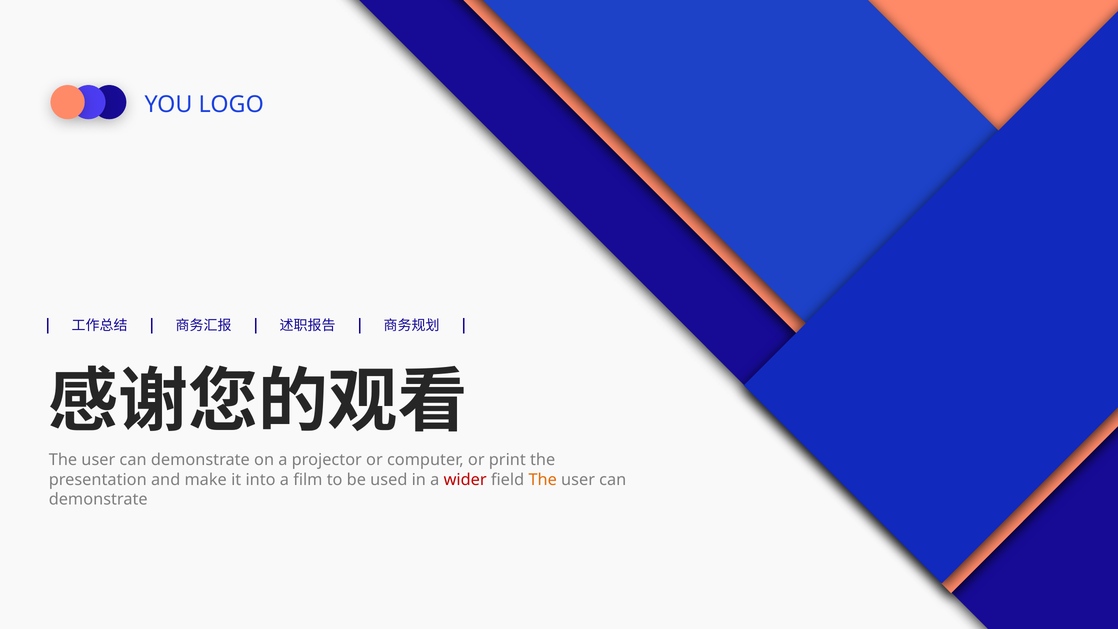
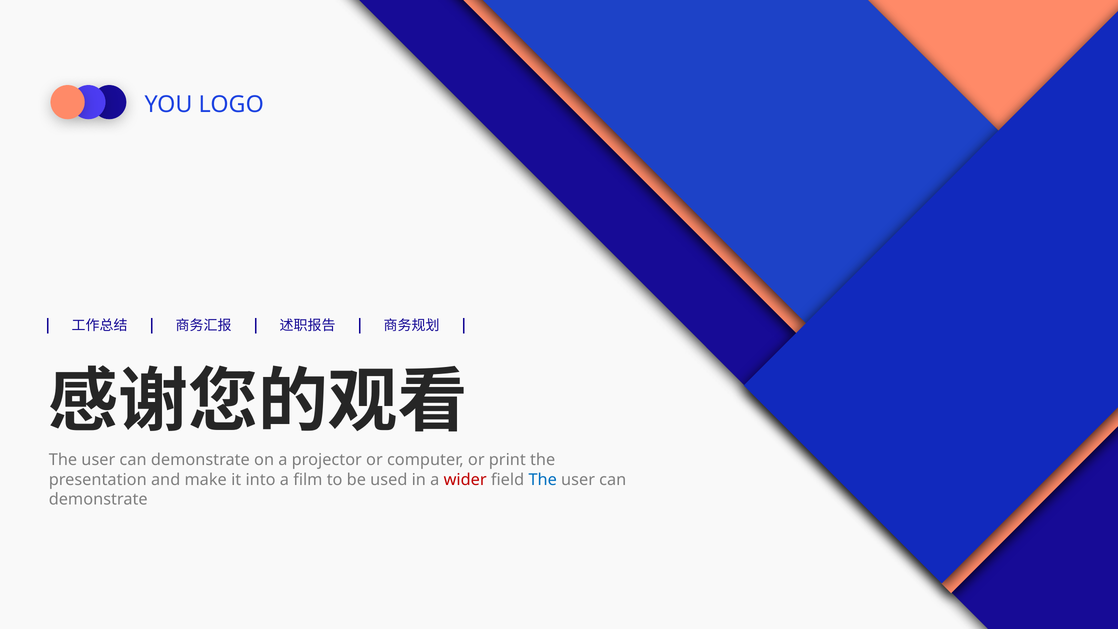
The at (543, 480) colour: orange -> blue
